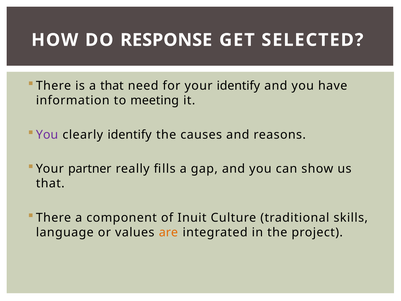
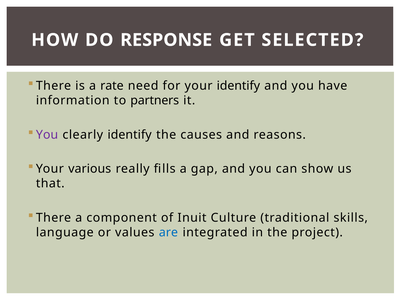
a that: that -> rate
meeting: meeting -> partners
partner: partner -> various
are colour: orange -> blue
